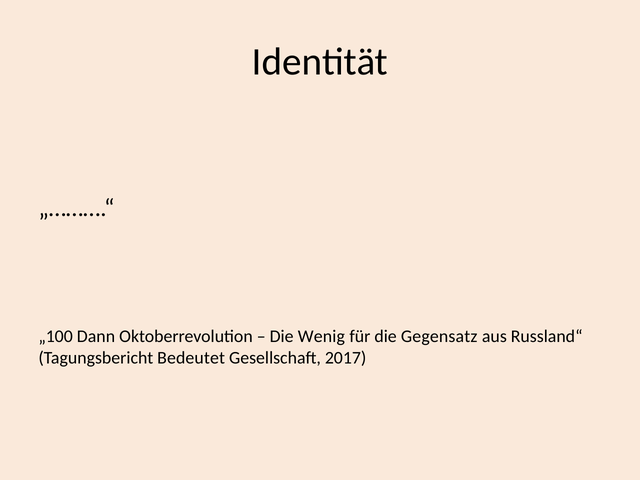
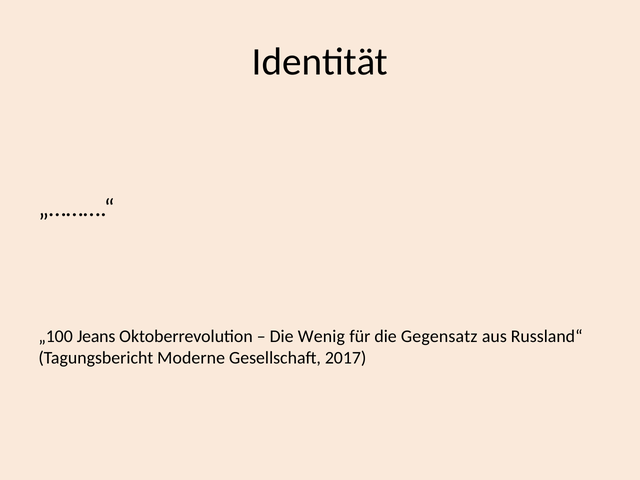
Dann: Dann -> Jeans
Bedeutet: Bedeutet -> Moderne
